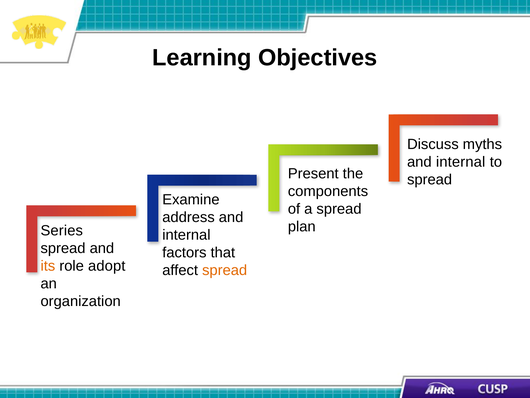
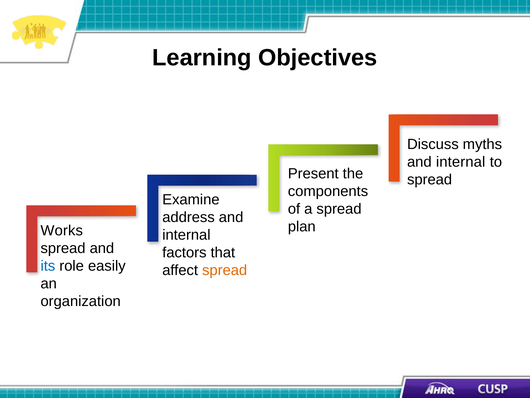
Series: Series -> Works
its colour: orange -> blue
adopt: adopt -> easily
